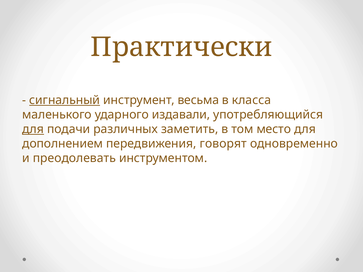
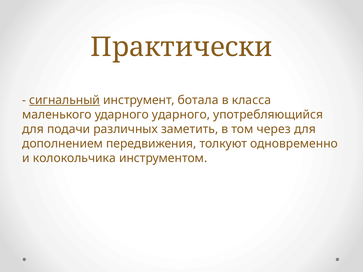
весьма: весьма -> ботала
ударного издавали: издавали -> ударного
для at (33, 129) underline: present -> none
место: место -> через
говорят: говорят -> толкуют
преодолевать: преодолевать -> колокольчика
